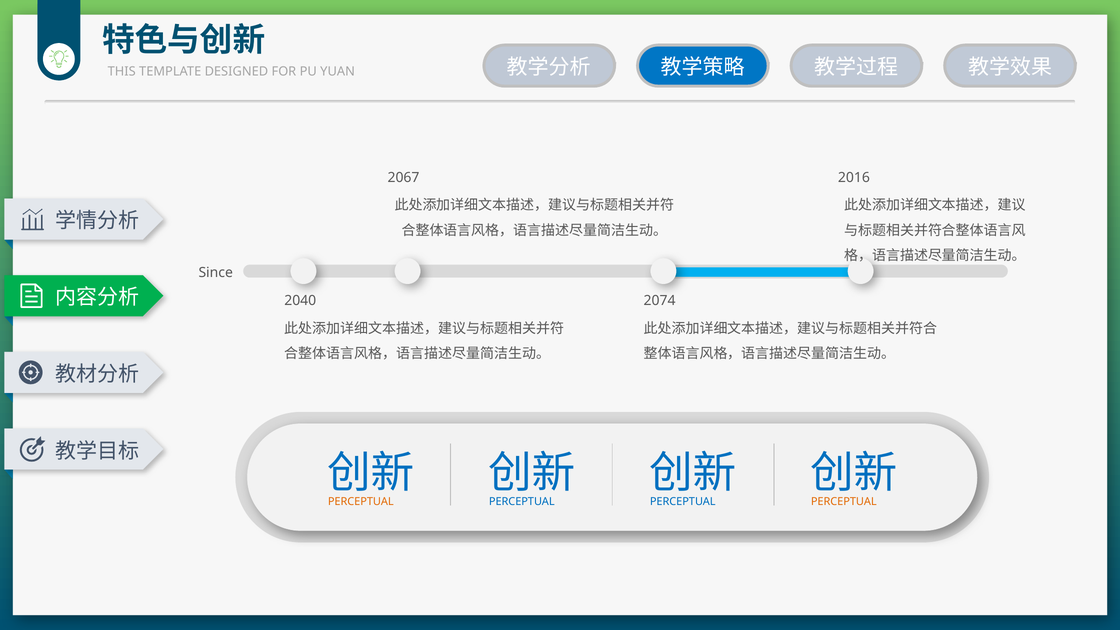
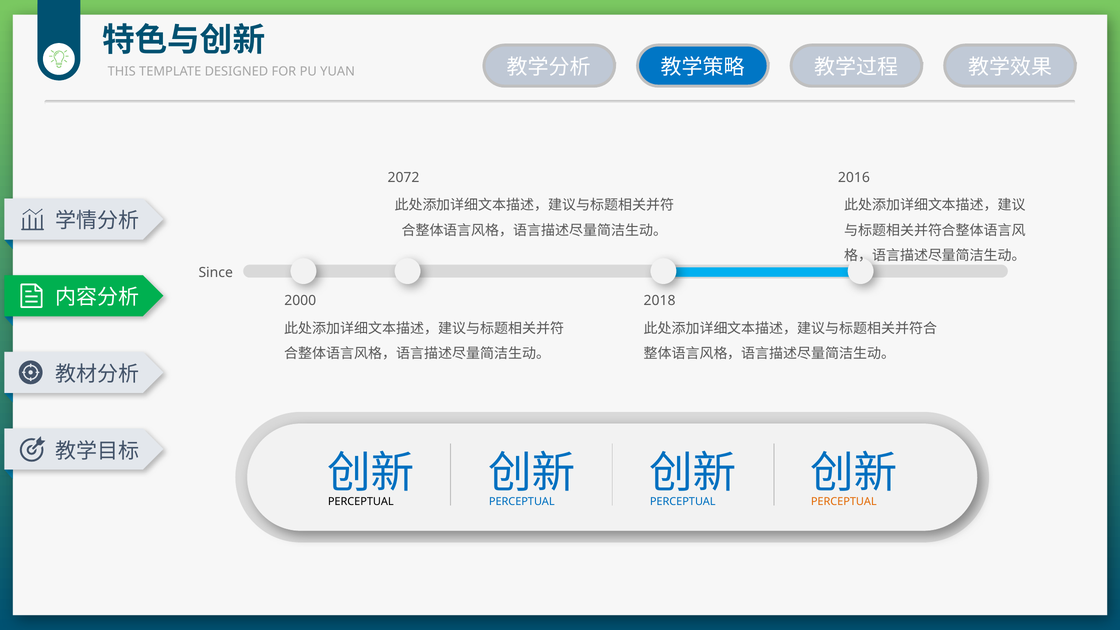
2067: 2067 -> 2072
2040: 2040 -> 2000
2074: 2074 -> 2018
PERCEPTUAL at (361, 502) colour: orange -> black
